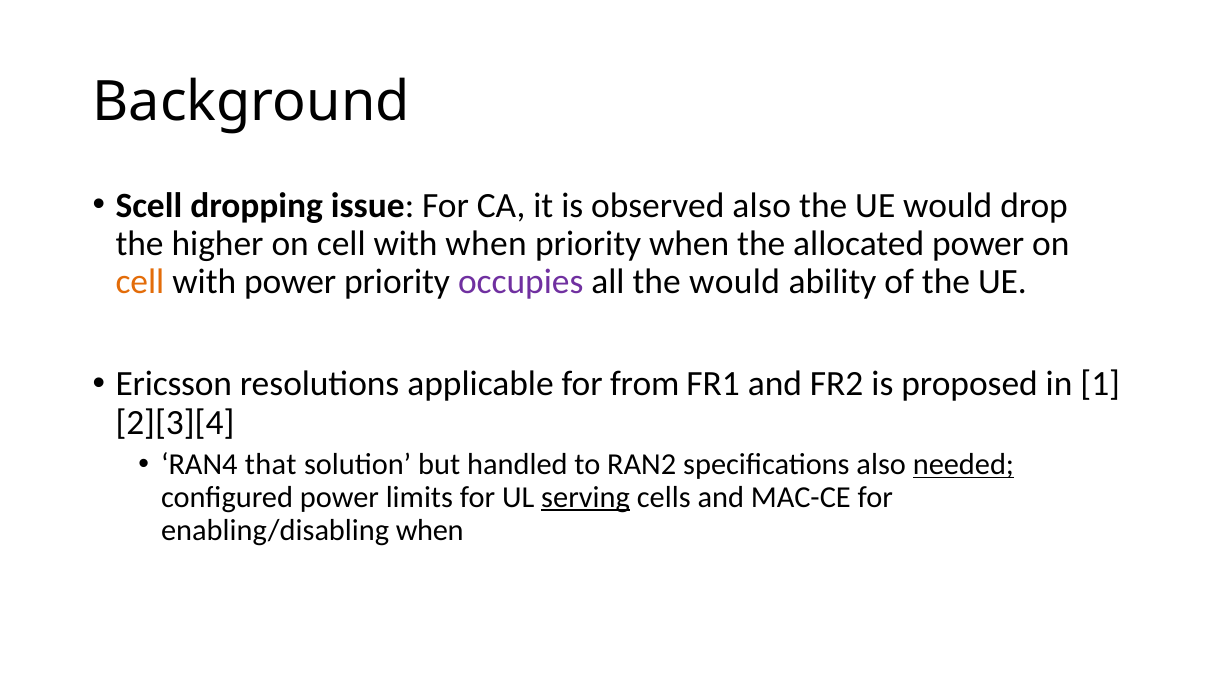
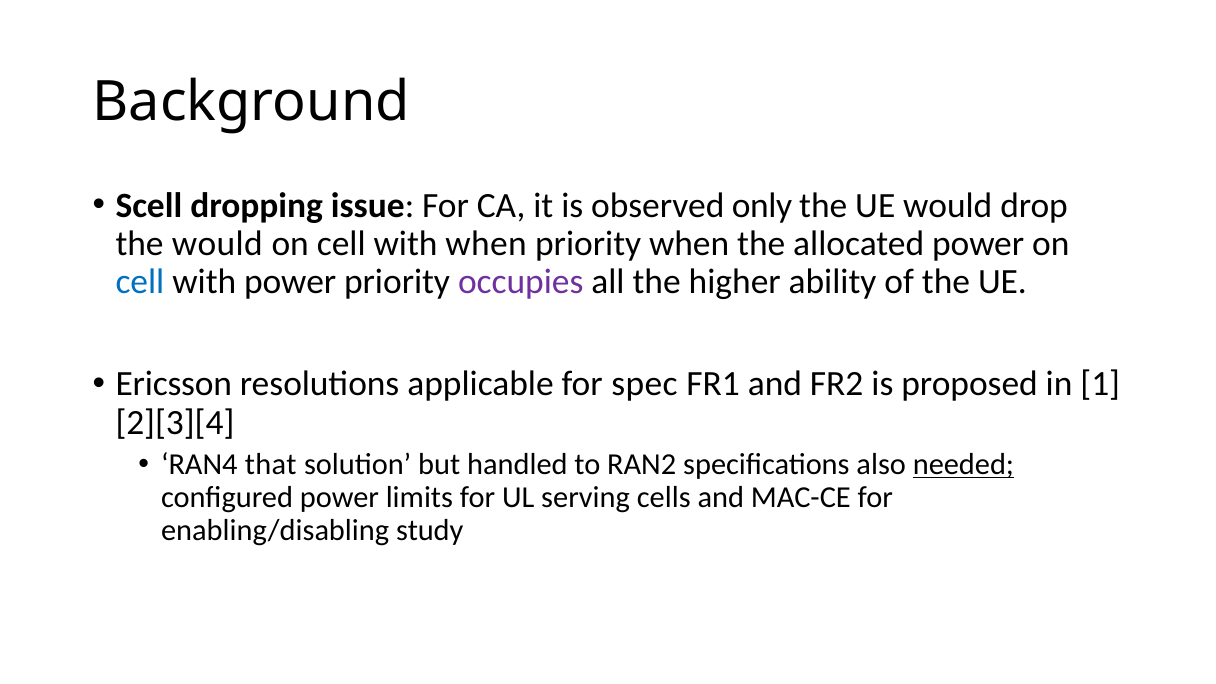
observed also: also -> only
the higher: higher -> would
cell at (140, 282) colour: orange -> blue
the would: would -> higher
from: from -> spec
serving underline: present -> none
enabling/disabling when: when -> study
